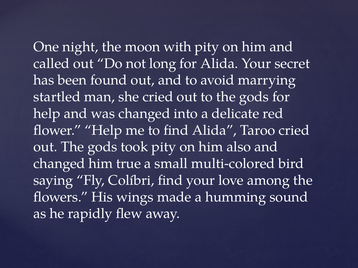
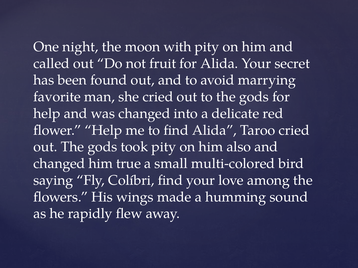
long: long -> fruit
startled: startled -> favorite
